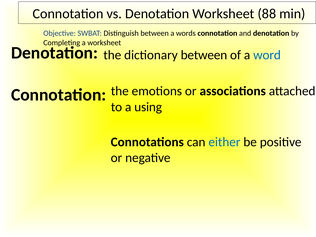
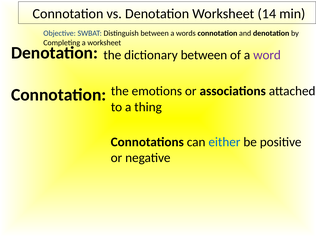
88: 88 -> 14
word colour: blue -> purple
using: using -> thing
